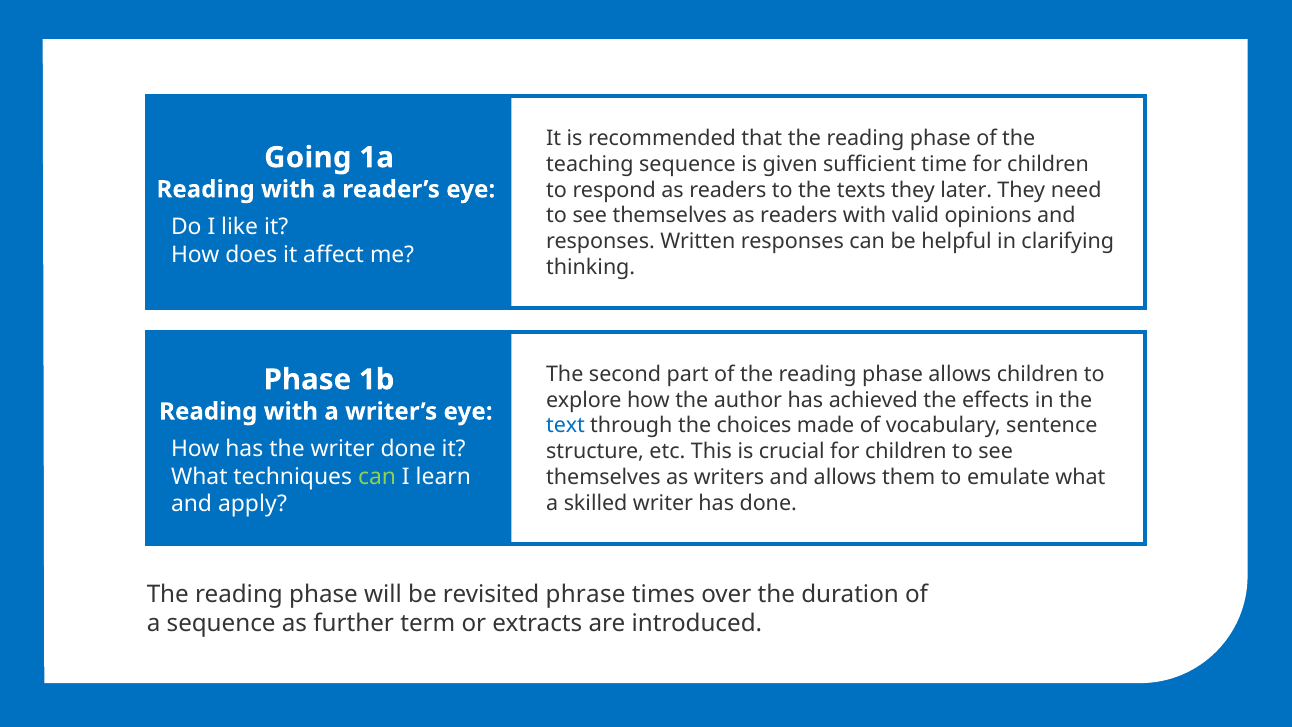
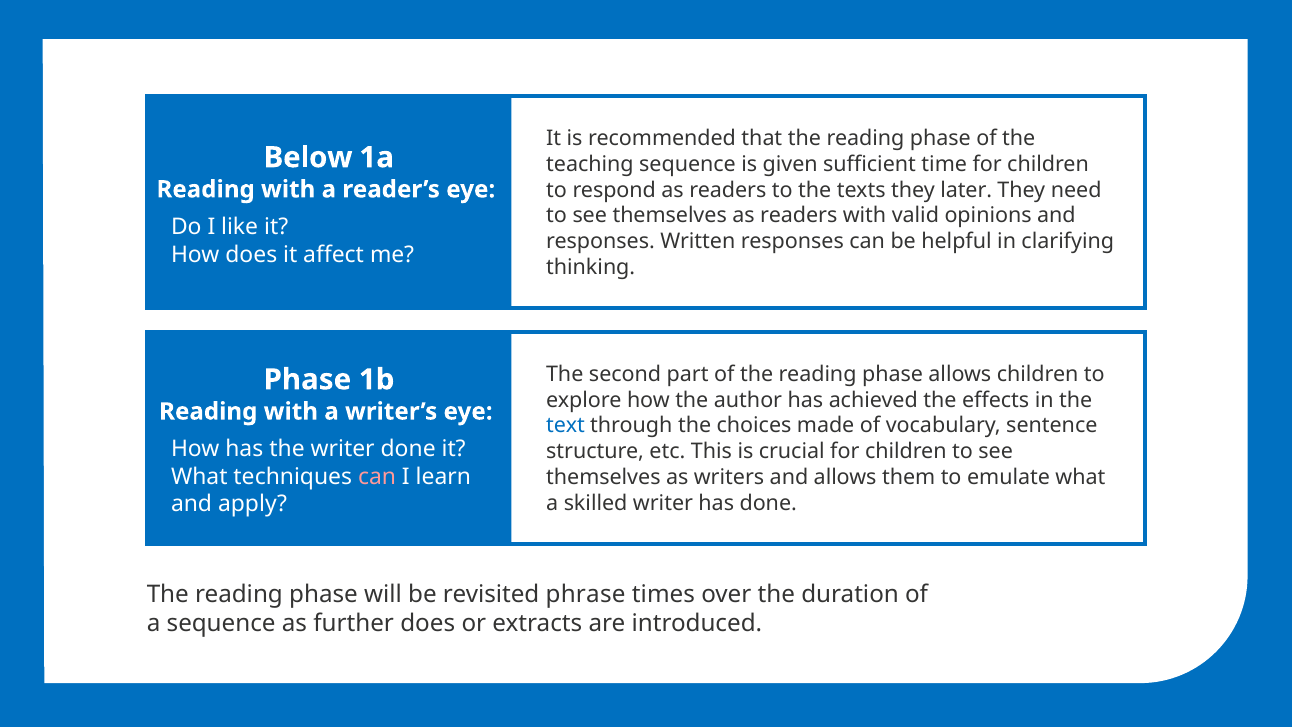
Going: Going -> Below
can at (377, 476) colour: light green -> pink
further term: term -> does
